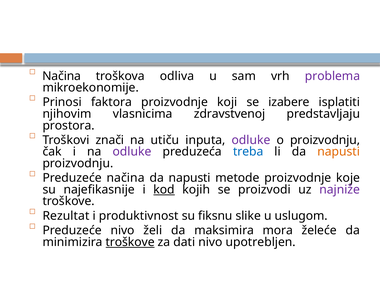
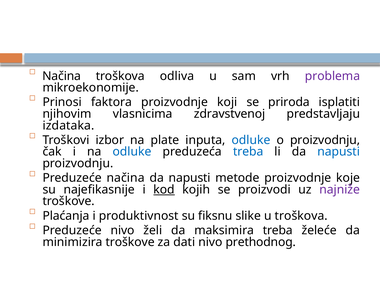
izabere: izabere -> priroda
prostora: prostora -> izdataka
znači: znači -> izbor
utiču: utiču -> plate
odluke at (251, 140) colour: purple -> blue
odluke at (132, 152) colour: purple -> blue
napusti at (339, 152) colour: orange -> blue
Rezultat: Rezultat -> Plaćanja
u uslugom: uslugom -> troškova
maksimira mora: mora -> treba
troškove at (130, 242) underline: present -> none
upotrebljen: upotrebljen -> prethodnog
